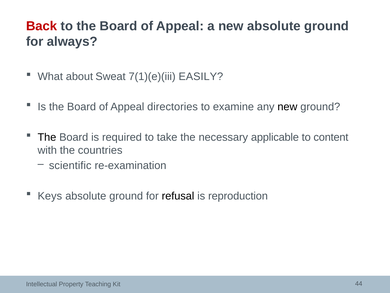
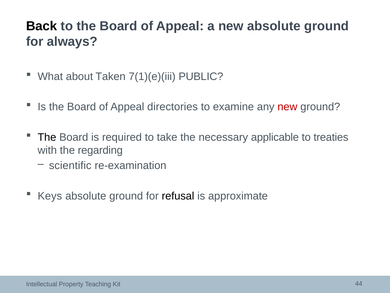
Back colour: red -> black
Sweat: Sweat -> Taken
EASILY: EASILY -> PUBLIC
new at (287, 107) colour: black -> red
content: content -> treaties
countries: countries -> regarding
reproduction: reproduction -> approximate
